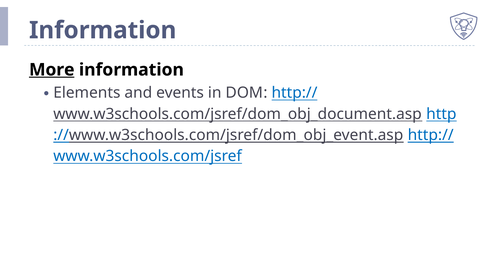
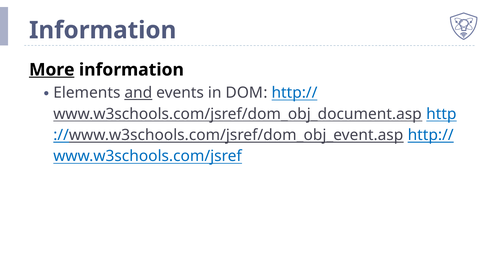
and underline: none -> present
